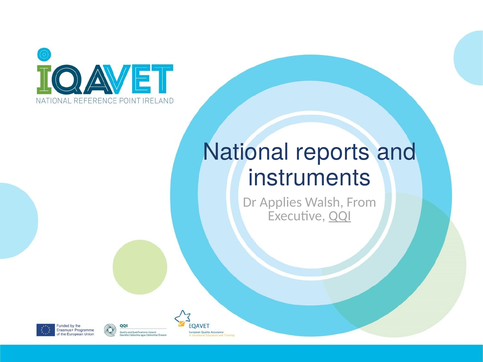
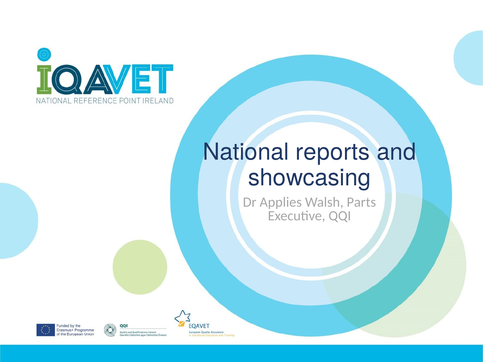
instruments: instruments -> showcasing
From: From -> Parts
QQI underline: present -> none
